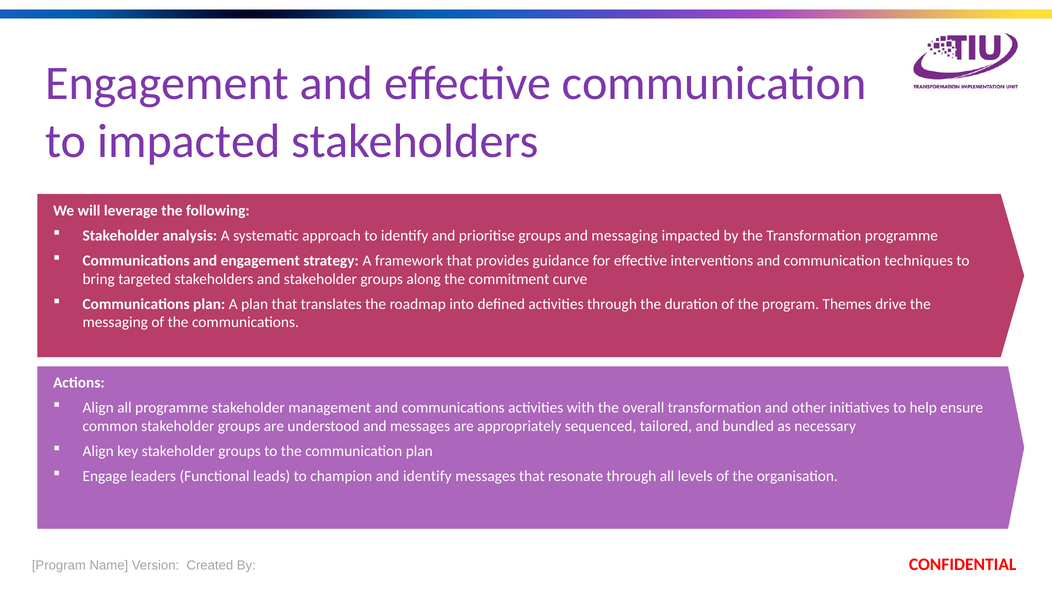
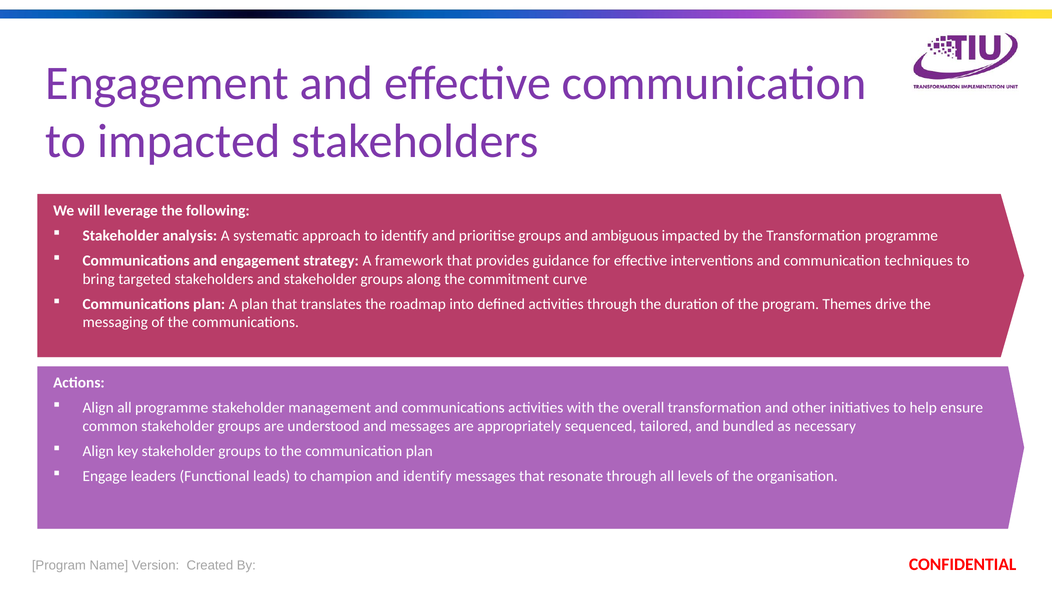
and messaging: messaging -> ambiguous
